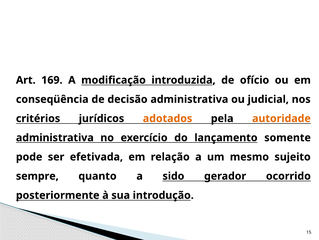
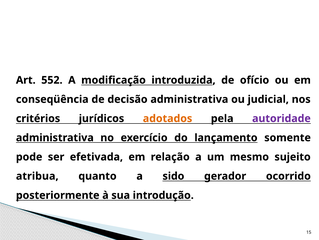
169: 169 -> 552
autoridade colour: orange -> purple
sempre: sempre -> atribua
